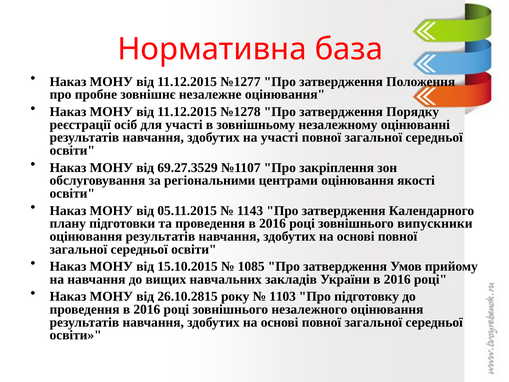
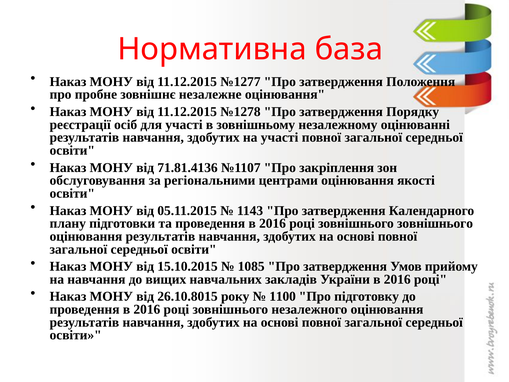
69.27.3529: 69.27.3529 -> 71.81.4136
зовнішнього випускники: випускники -> зовнішнього
26.10.2815: 26.10.2815 -> 26.10.8015
1103: 1103 -> 1100
